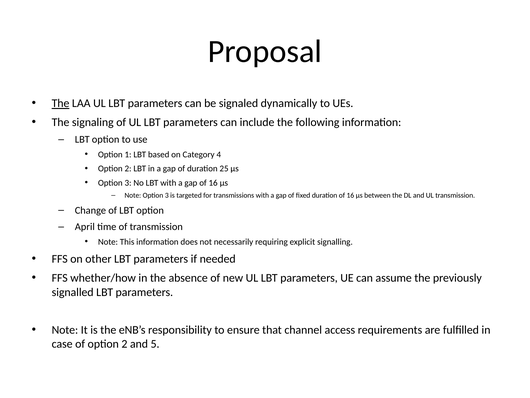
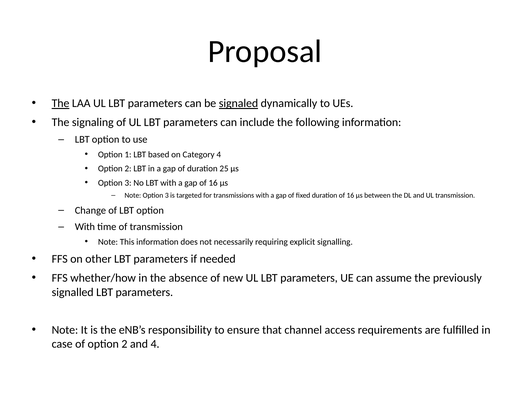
signaled underline: none -> present
April at (85, 227): April -> With
and 5: 5 -> 4
